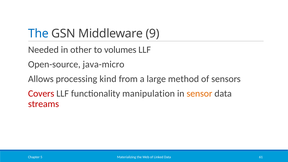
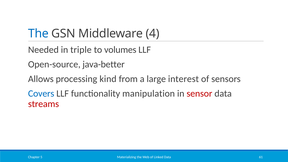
9: 9 -> 4
other: other -> triple
java-micro: java-micro -> java-better
method: method -> interest
Covers colour: red -> blue
sensor colour: orange -> red
